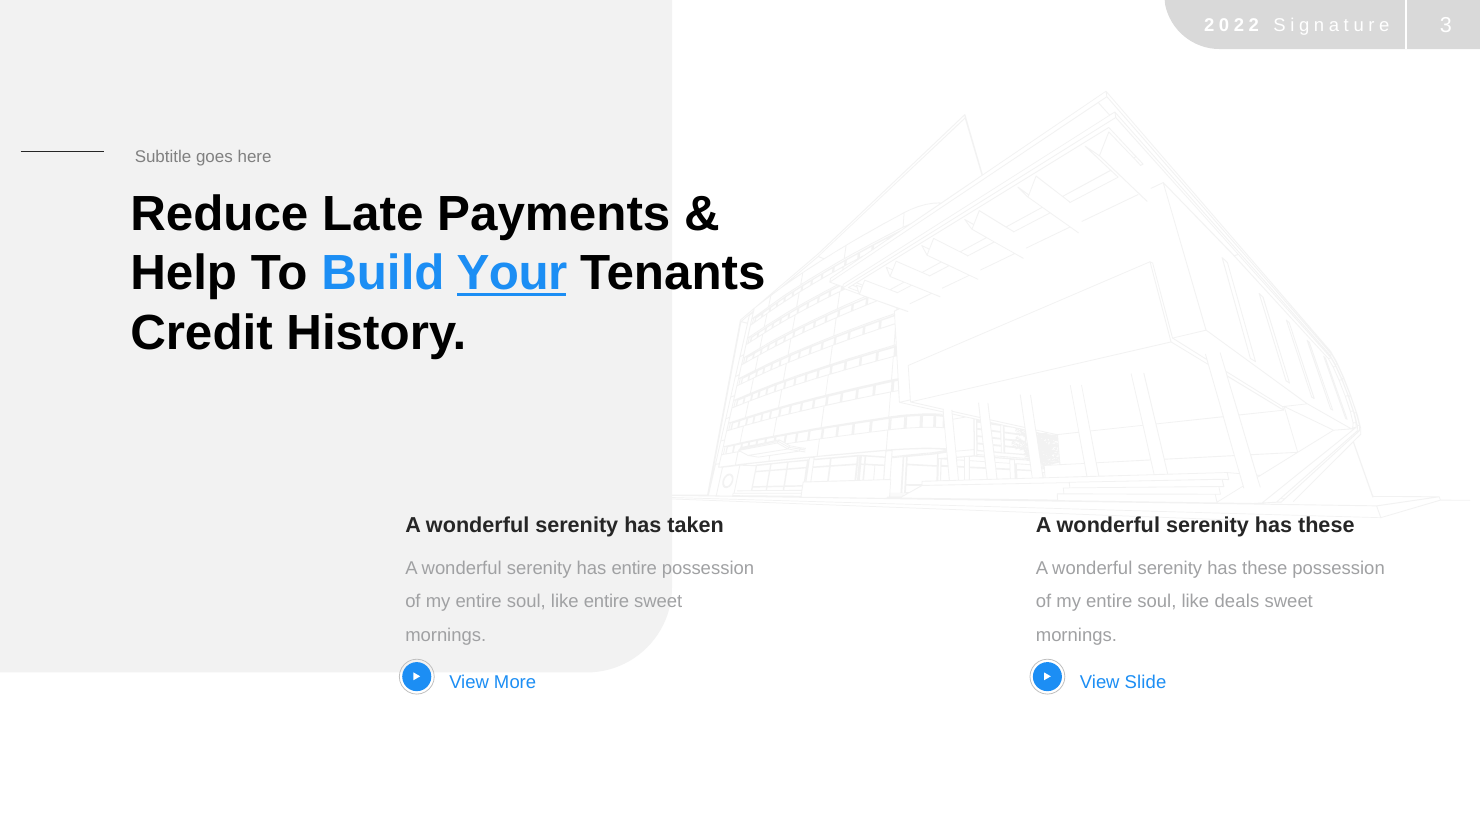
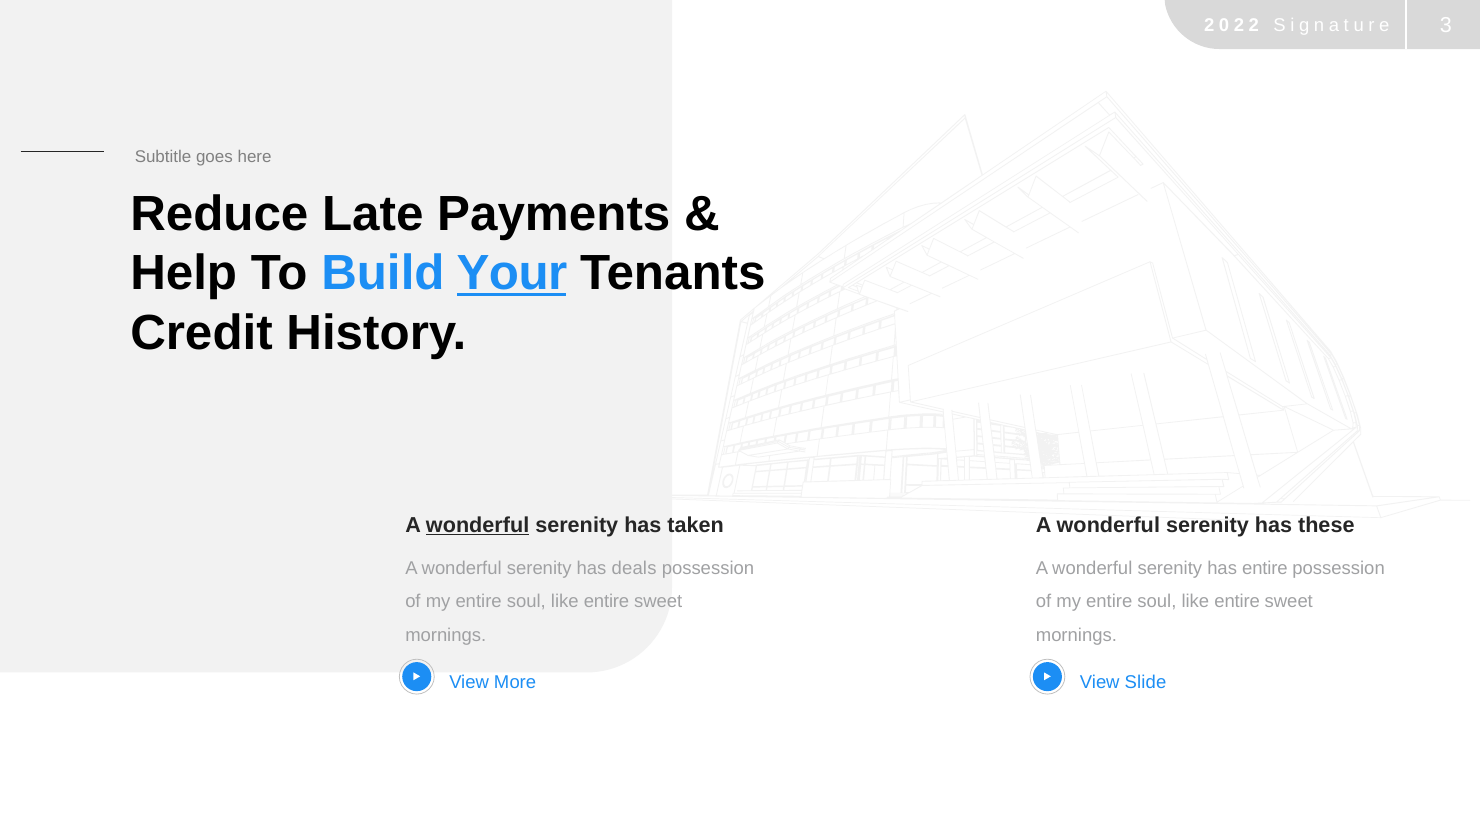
wonderful at (478, 525) underline: none -> present
has entire: entire -> deals
these at (1265, 568): these -> entire
deals at (1237, 601): deals -> entire
